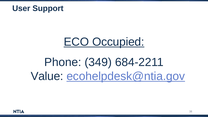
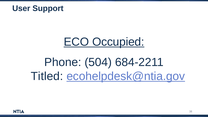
349: 349 -> 504
Value: Value -> Titled
